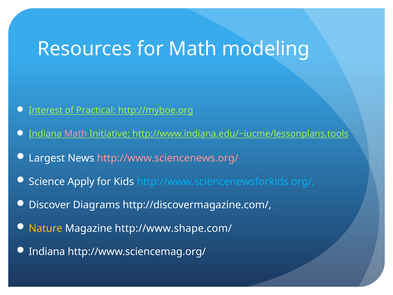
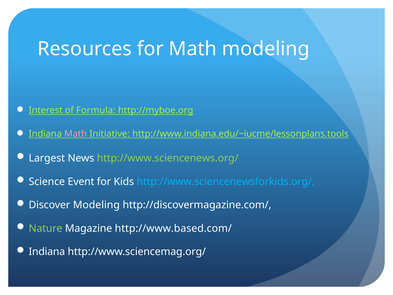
Practical: Practical -> Formula
http://www.sciencenews.org/ colour: pink -> light green
Apply: Apply -> Event
Discover Diagrams: Diagrams -> Modeling
Nature colour: yellow -> light green
http://www.shape.com/: http://www.shape.com/ -> http://www.based.com/
